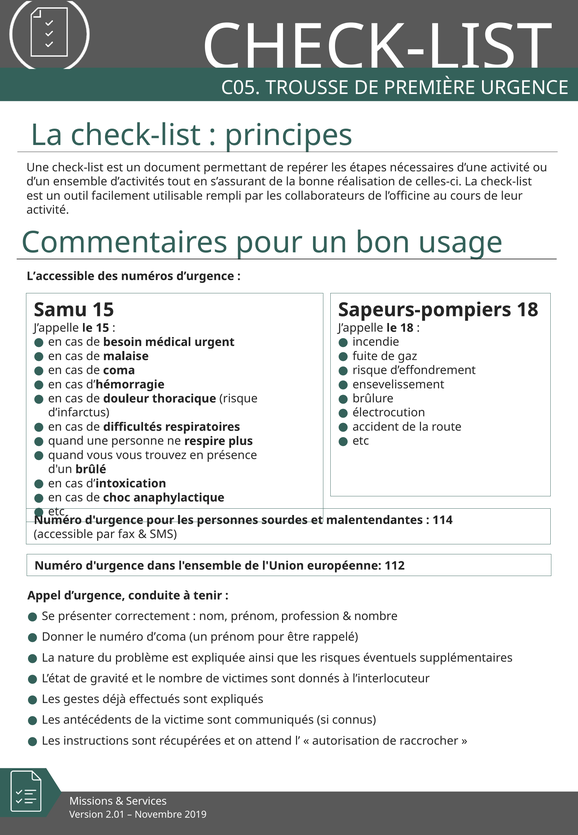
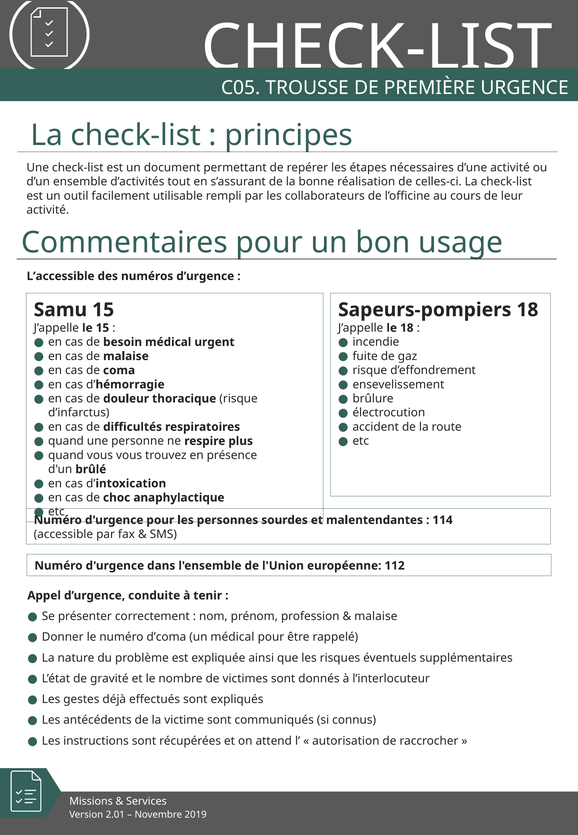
nombre at (376, 616): nombre -> malaise
un prénom: prénom -> médical
